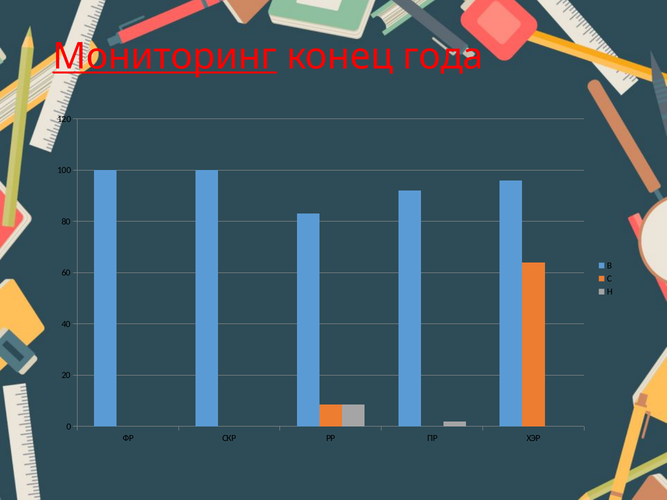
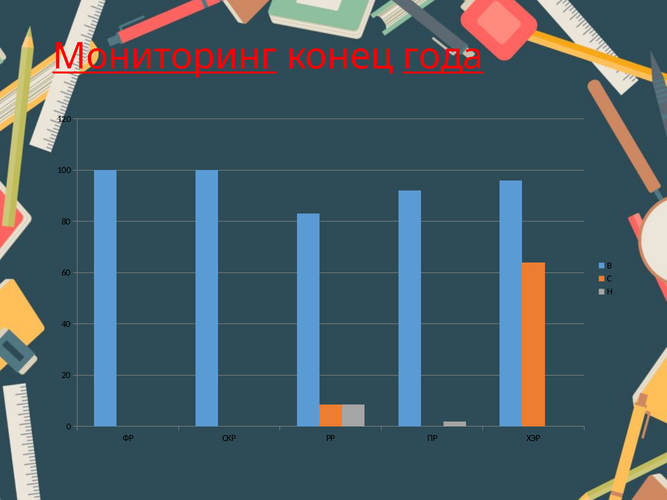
года underline: none -> present
